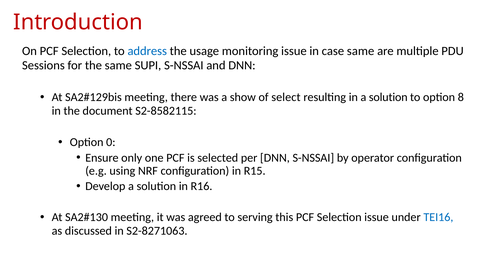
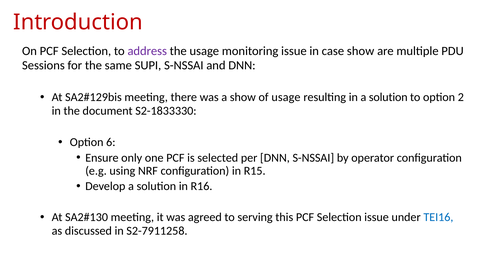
address colour: blue -> purple
case same: same -> show
of select: select -> usage
8: 8 -> 2
S2-8582115: S2-8582115 -> S2-1833330
0: 0 -> 6
S2-8271063: S2-8271063 -> S2-7911258
